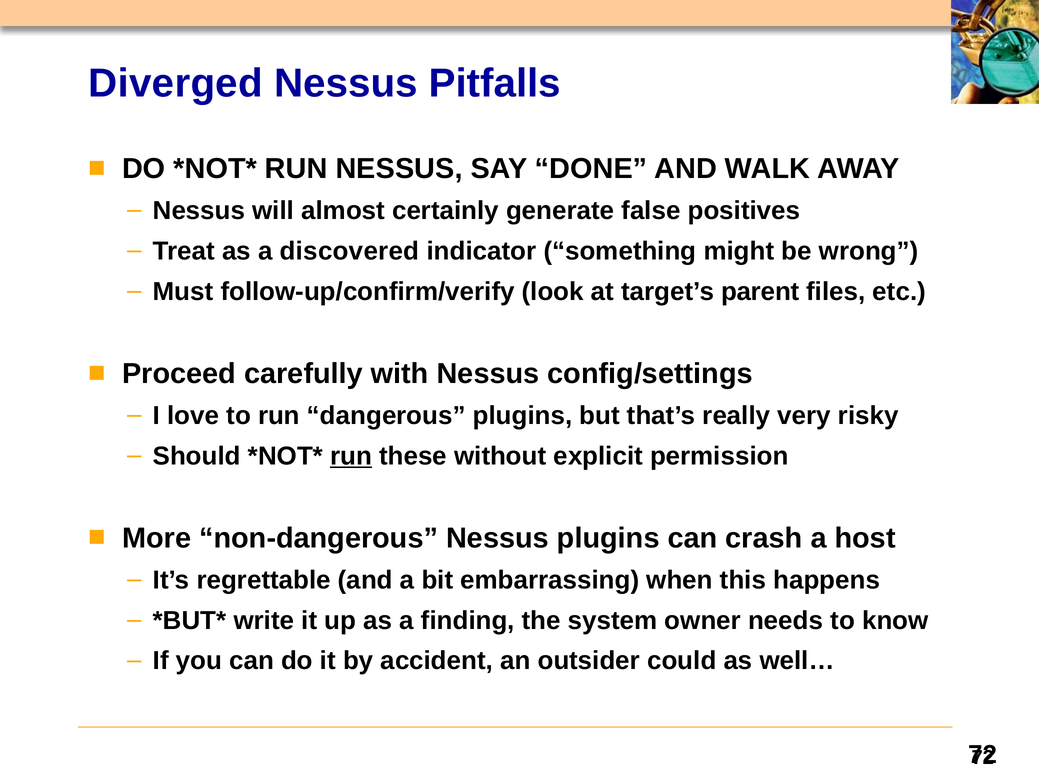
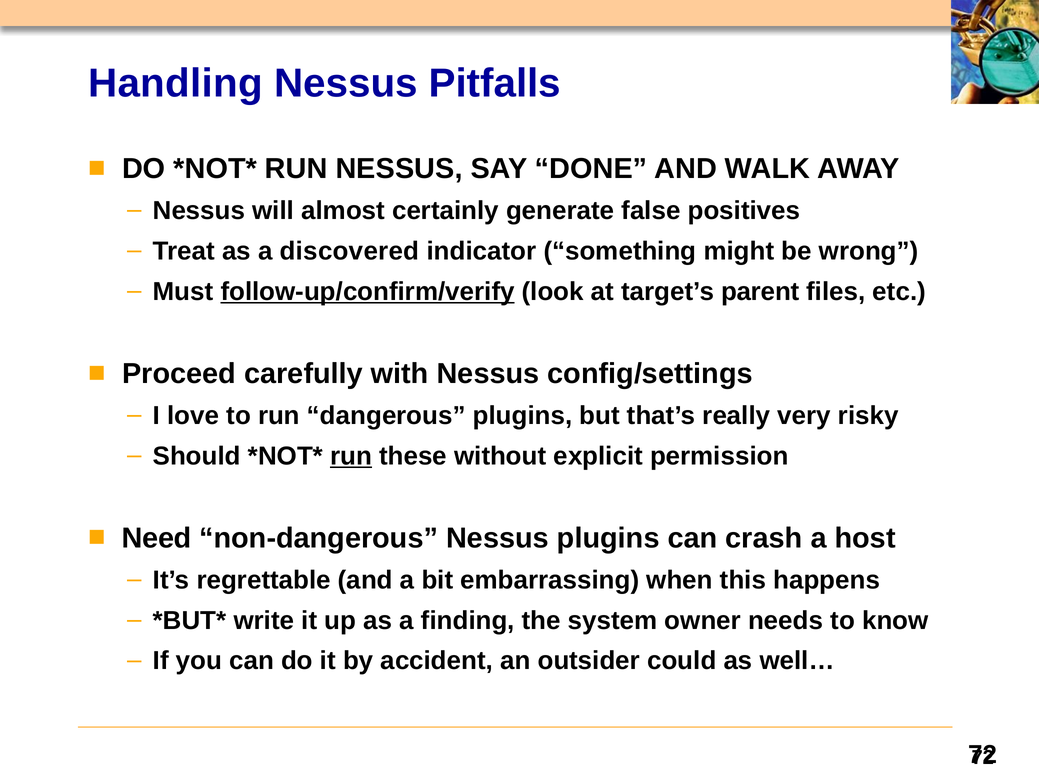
Diverged: Diverged -> Handling
follow-up/confirm/verify underline: none -> present
More: More -> Need
